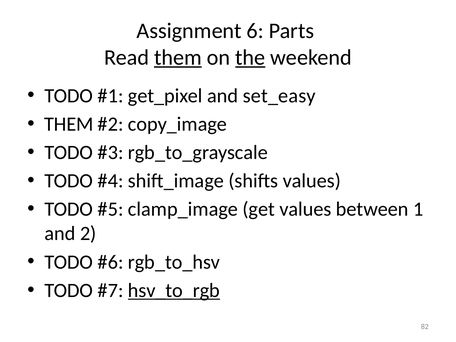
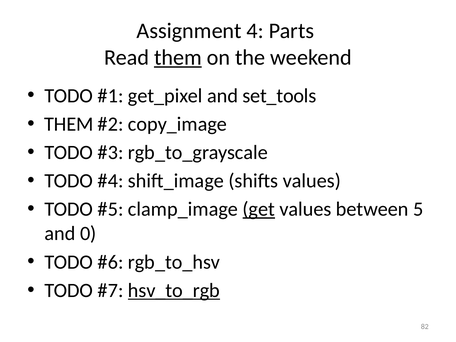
6: 6 -> 4
the underline: present -> none
set_easy: set_easy -> set_tools
get underline: none -> present
1: 1 -> 5
2: 2 -> 0
